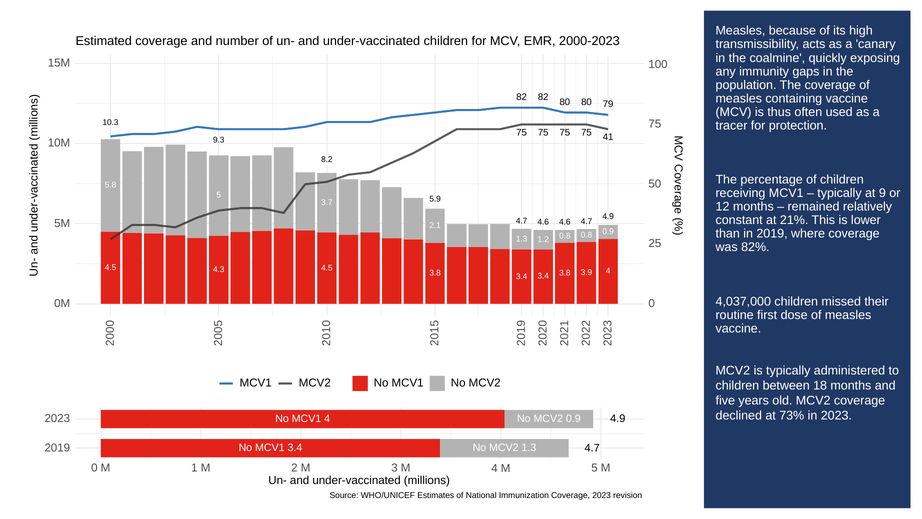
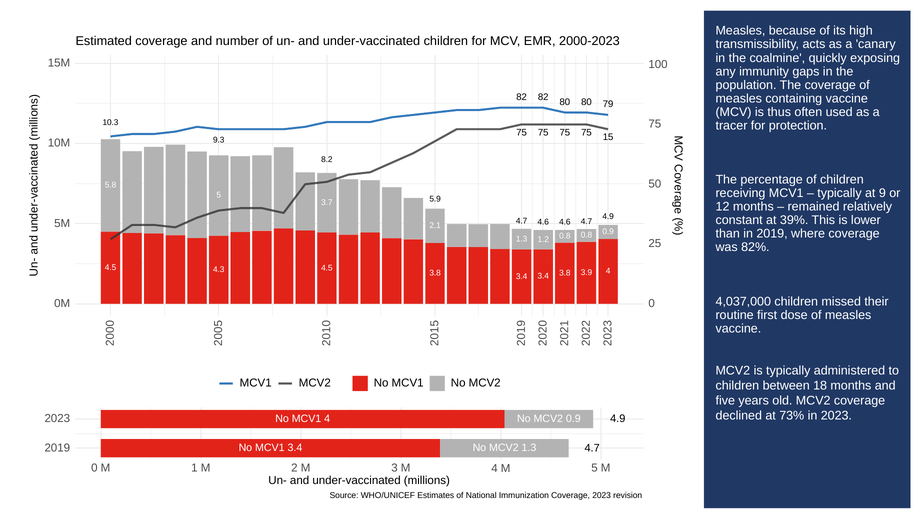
41: 41 -> 15
21%: 21% -> 39%
